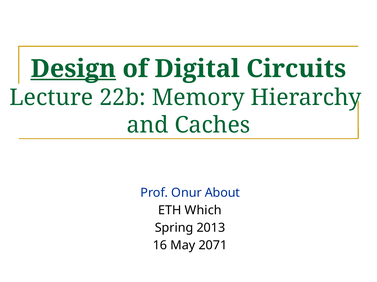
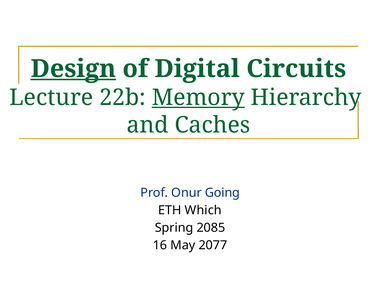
Memory underline: none -> present
About: About -> Going
2013: 2013 -> 2085
2071: 2071 -> 2077
